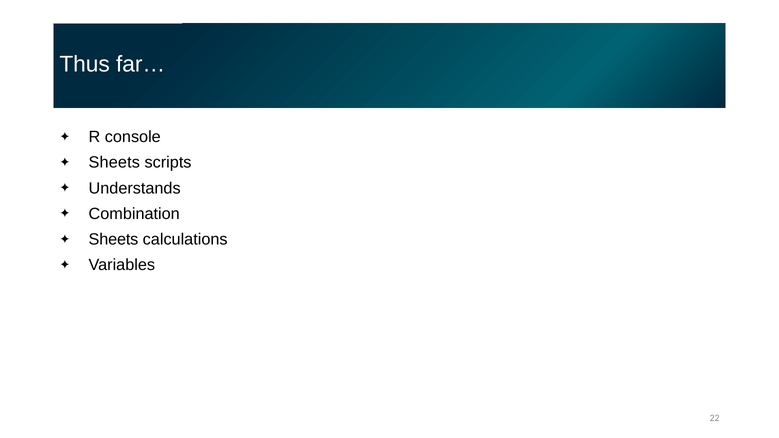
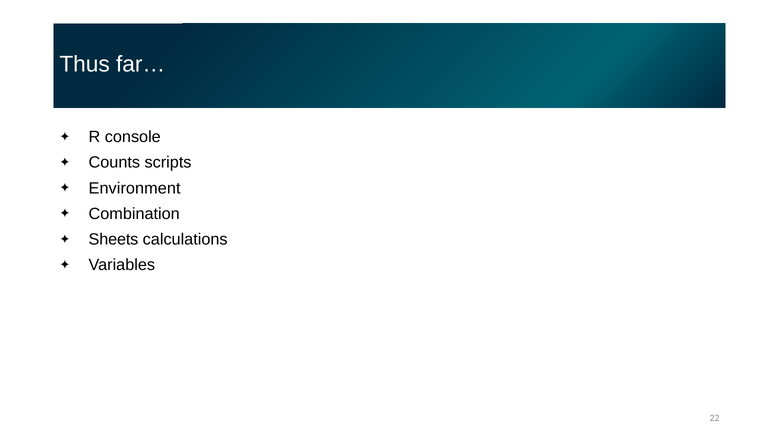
Sheets at (114, 163): Sheets -> Counts
Understands: Understands -> Environment
